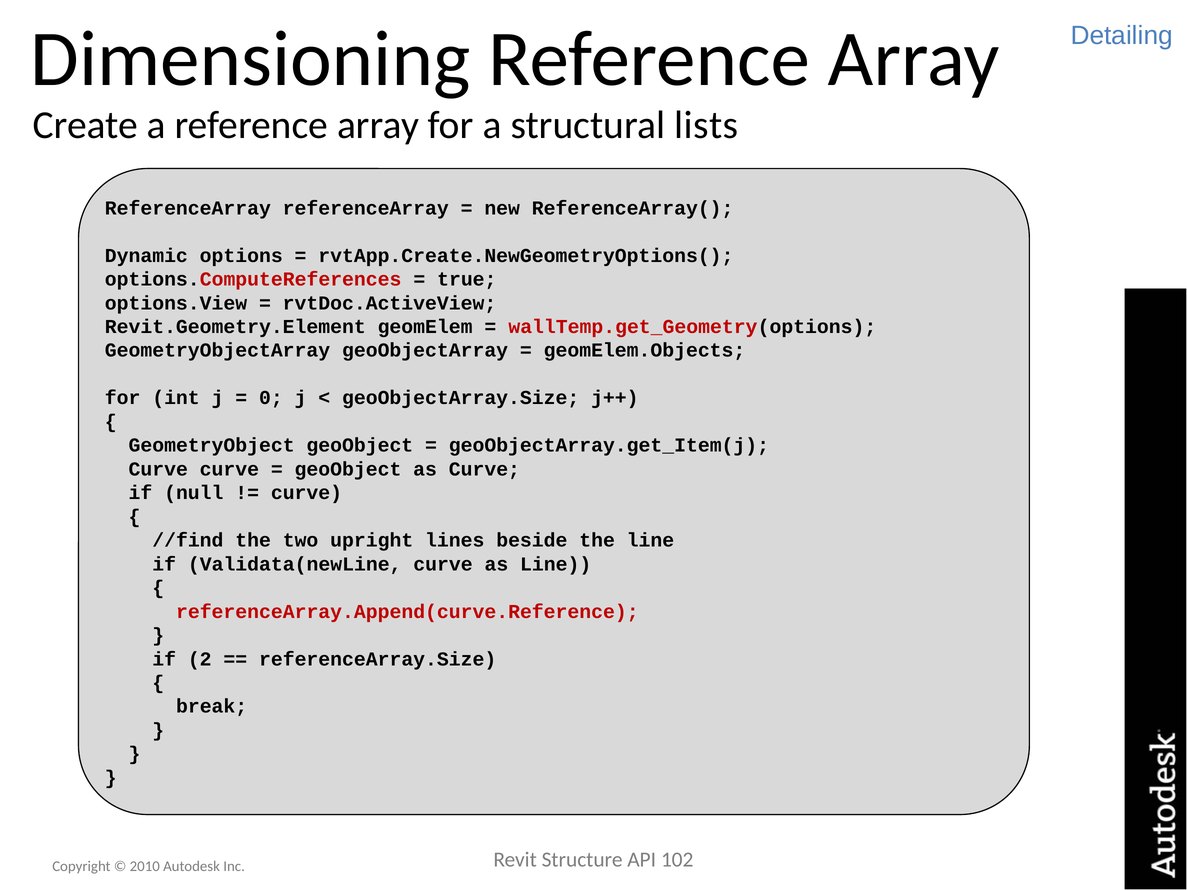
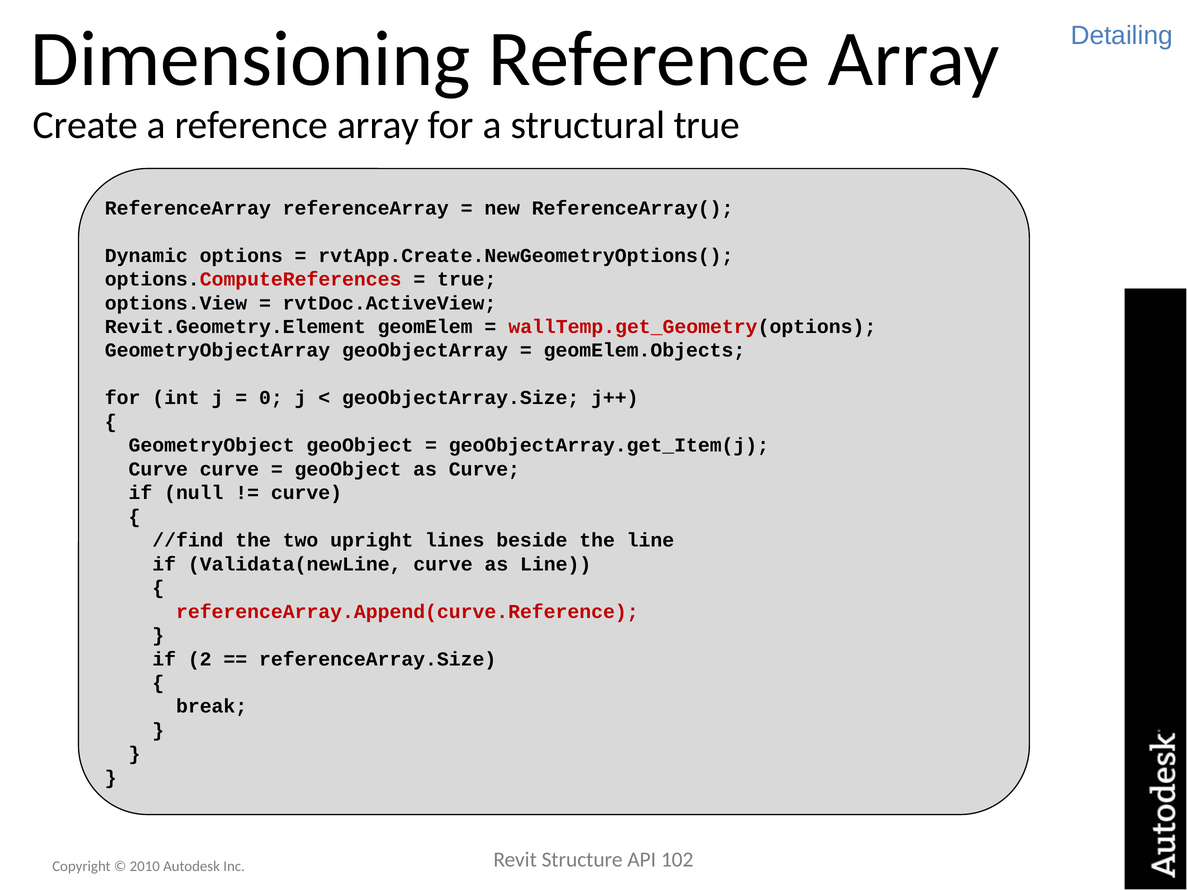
structural lists: lists -> true
